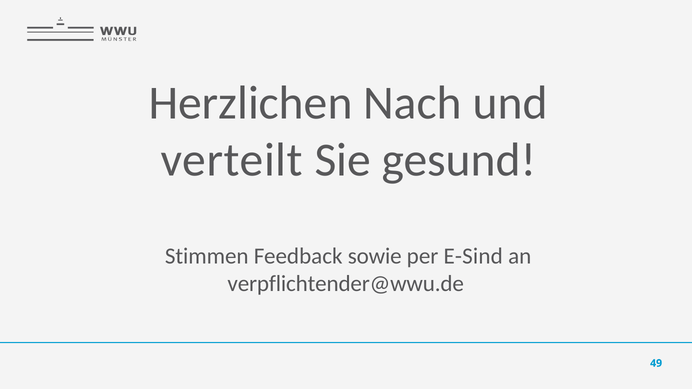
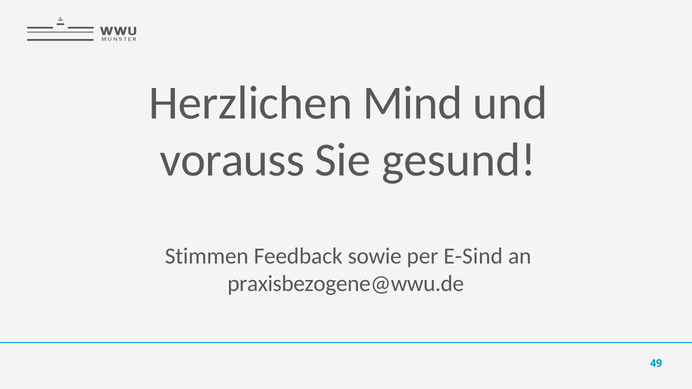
Nach: Nach -> Mind
verteilt: verteilt -> vorauss
verpflichtender@wwu.de: verpflichtender@wwu.de -> praxisbezogene@wwu.de
